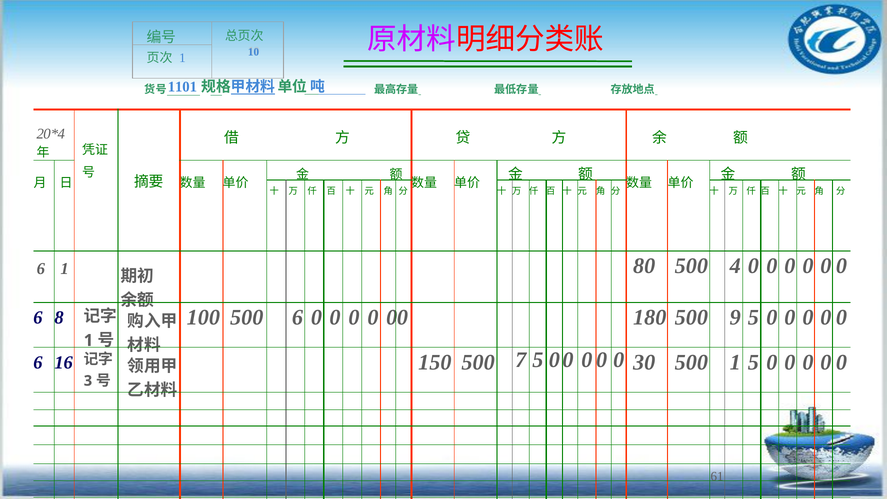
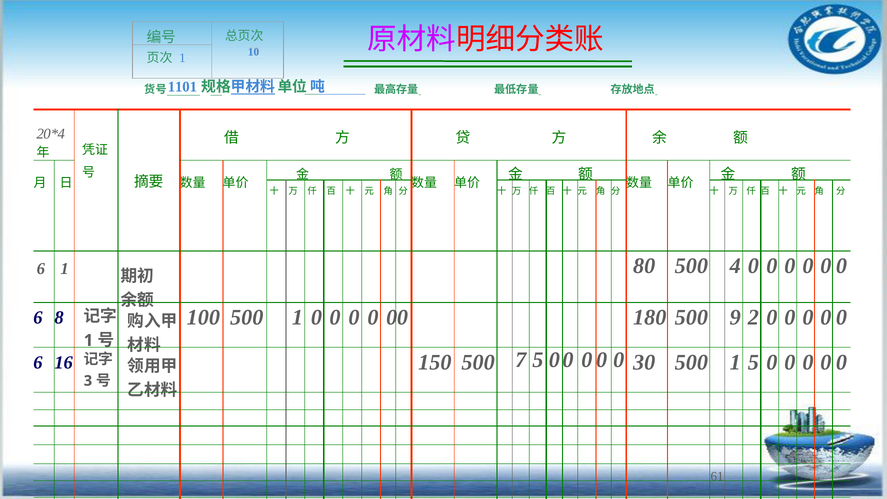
100 500 6: 6 -> 1
9 5: 5 -> 2
